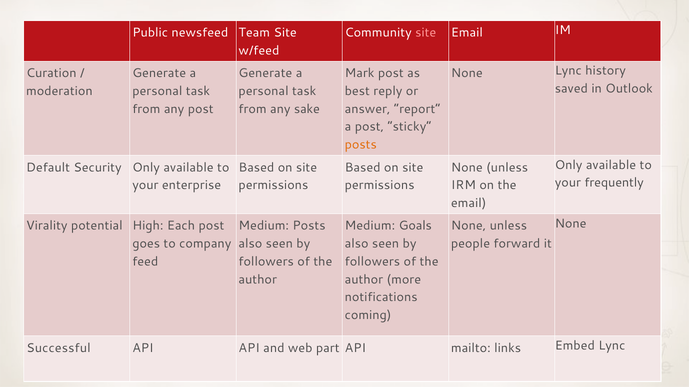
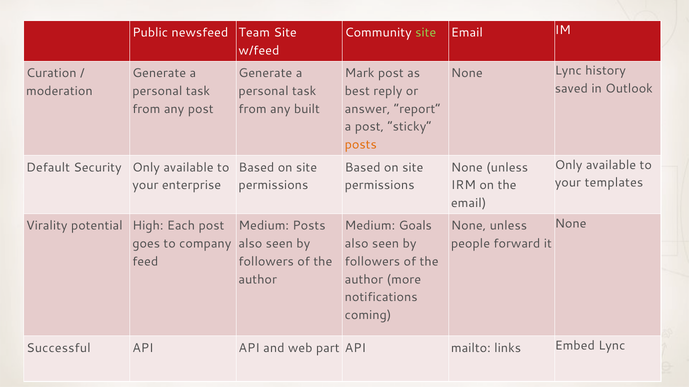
site at (426, 33) colour: pink -> light green
sake: sake -> built
frequently: frequently -> templates
